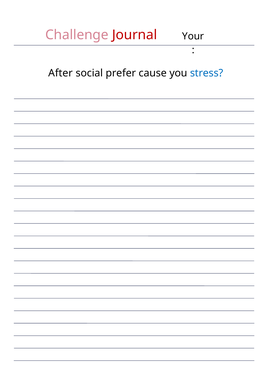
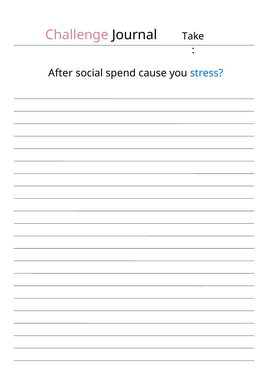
Journal colour: red -> black
Your: Your -> Take
prefer: prefer -> spend
